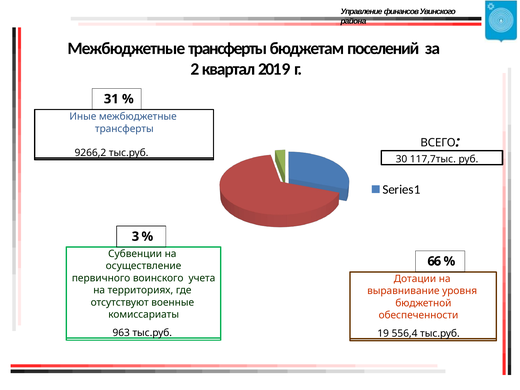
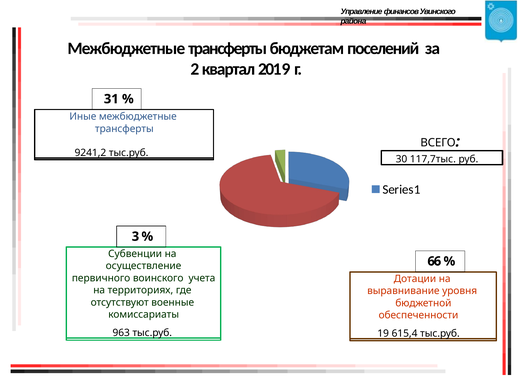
9266,2: 9266,2 -> 9241,2
556,4: 556,4 -> 615,4
